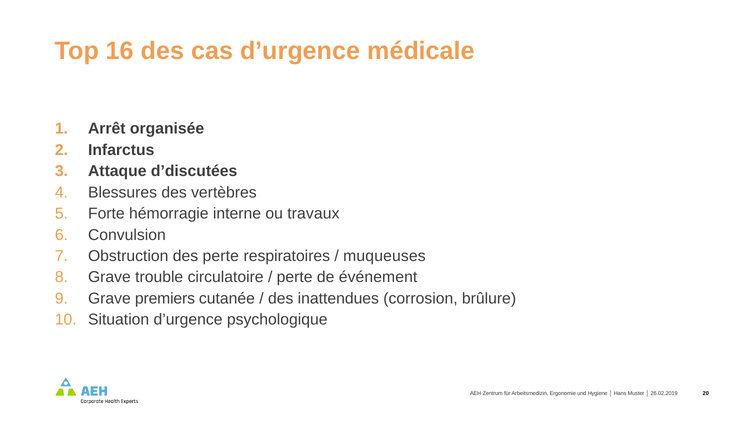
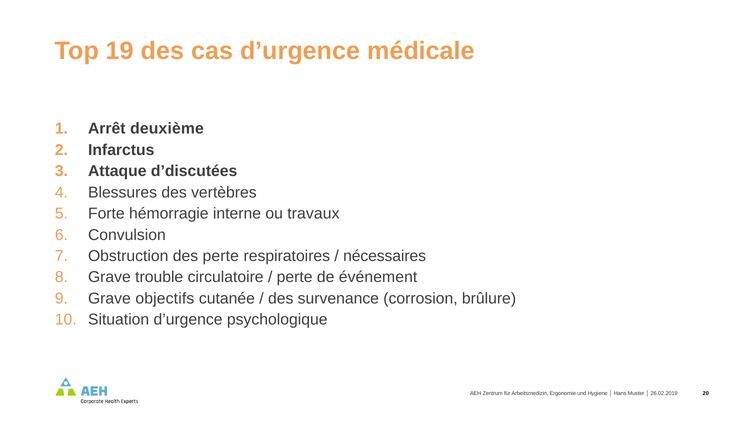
16: 16 -> 19
organisée: organisée -> deuxième
muqueuses: muqueuses -> nécessaires
premiers: premiers -> objectifs
inattendues: inattendues -> survenance
